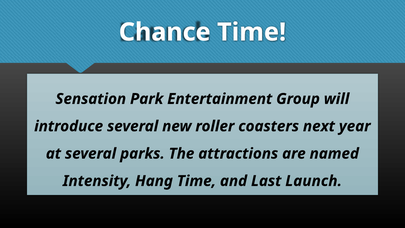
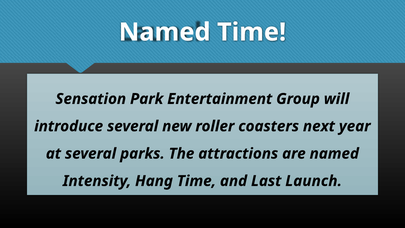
Chance at (165, 32): Chance -> Named
